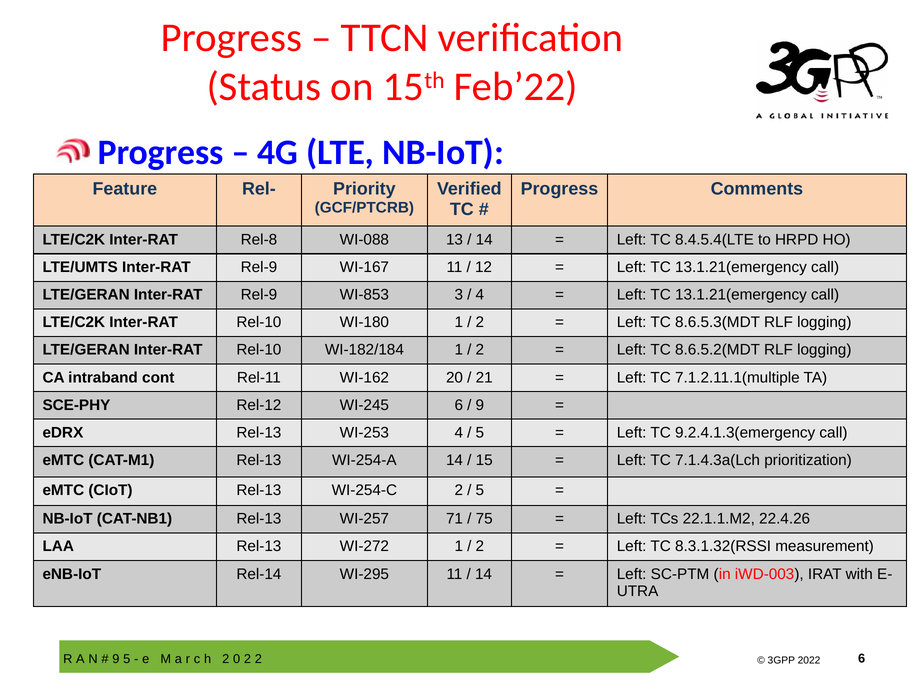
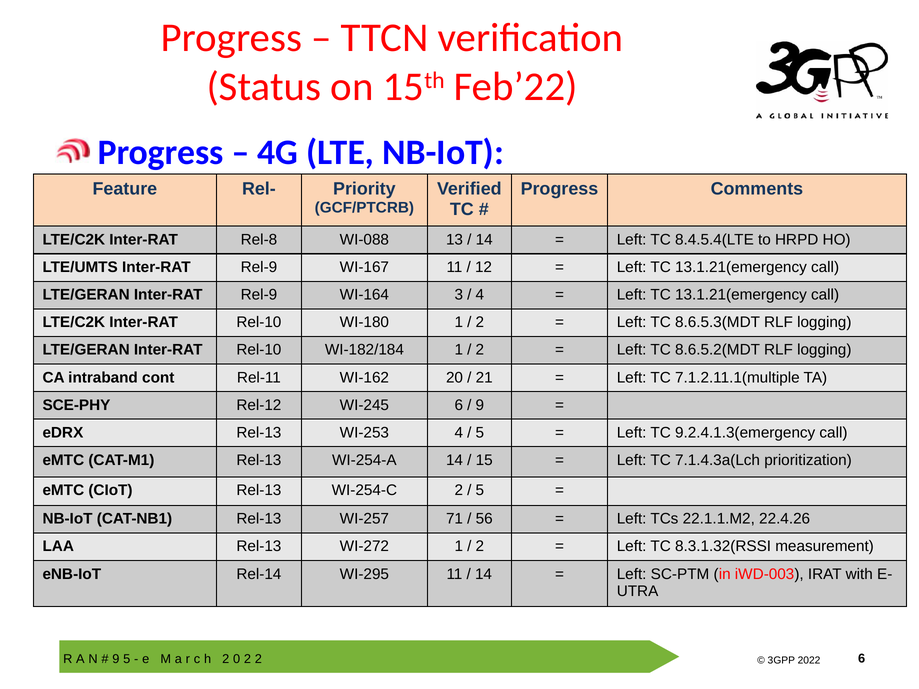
WI-853: WI-853 -> WI-164
75: 75 -> 56
